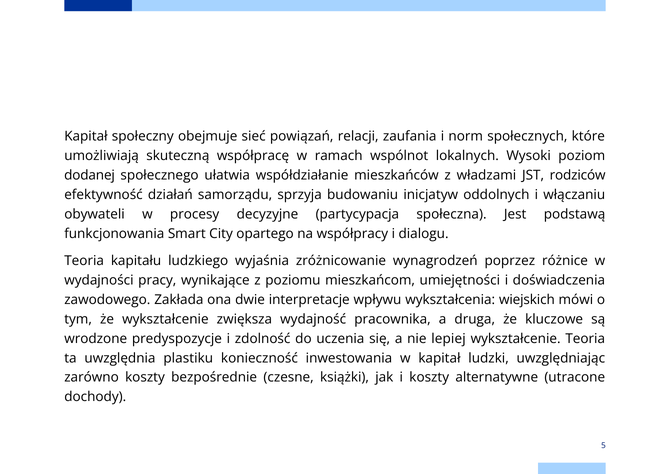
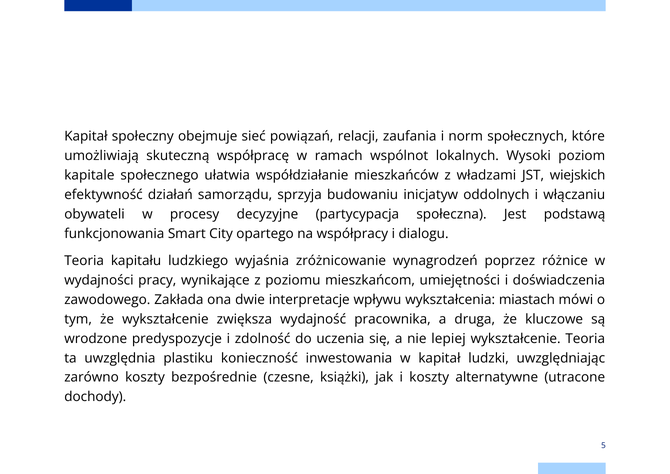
dodanej: dodanej -> kapitale
rodziców: rodziców -> wiejskich
wiejskich: wiejskich -> miastach
